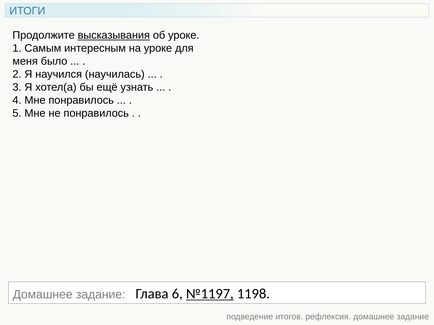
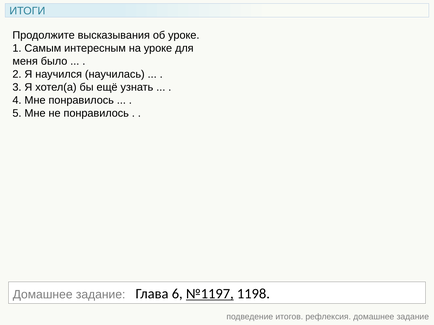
высказывания underline: present -> none
